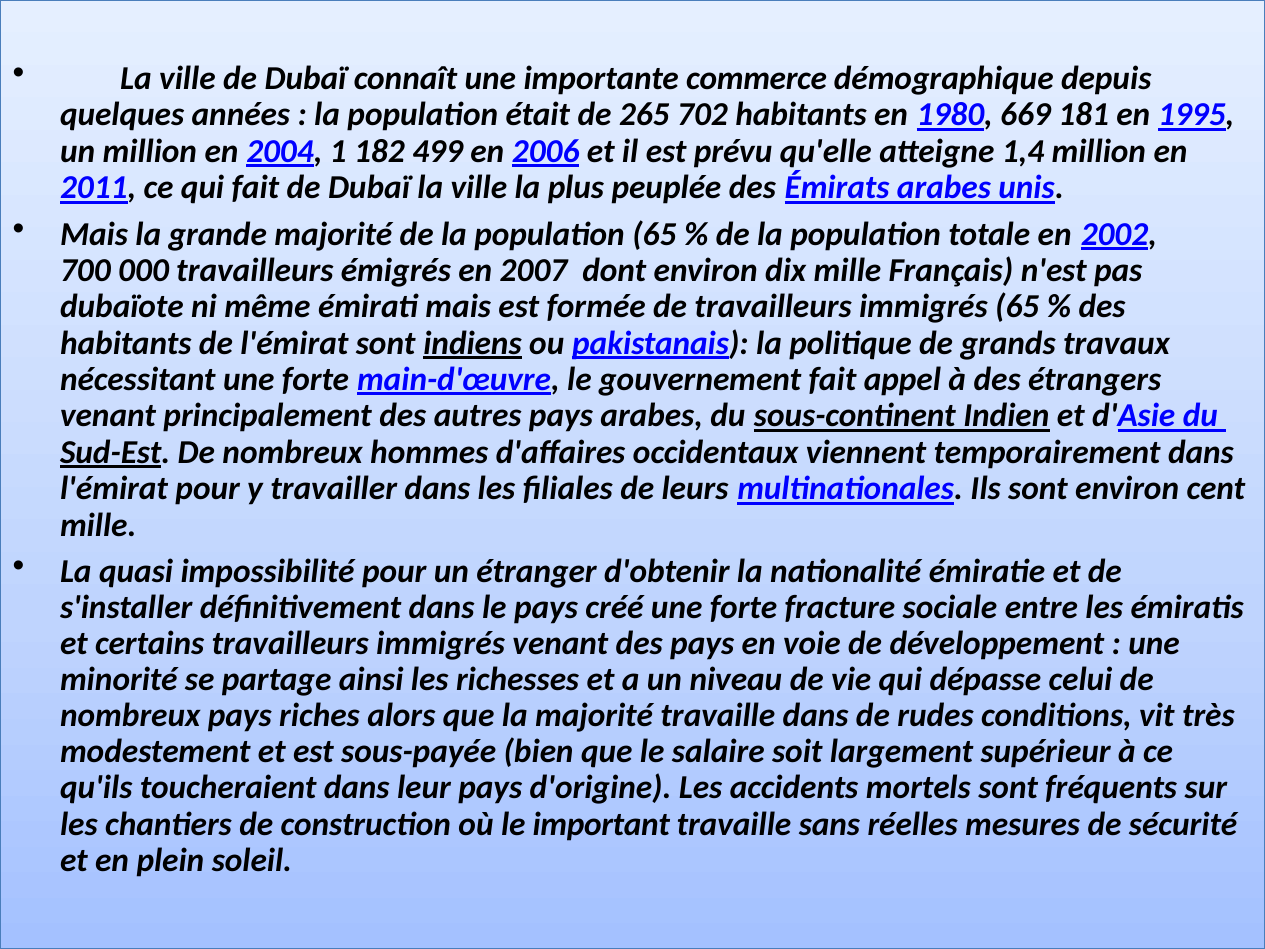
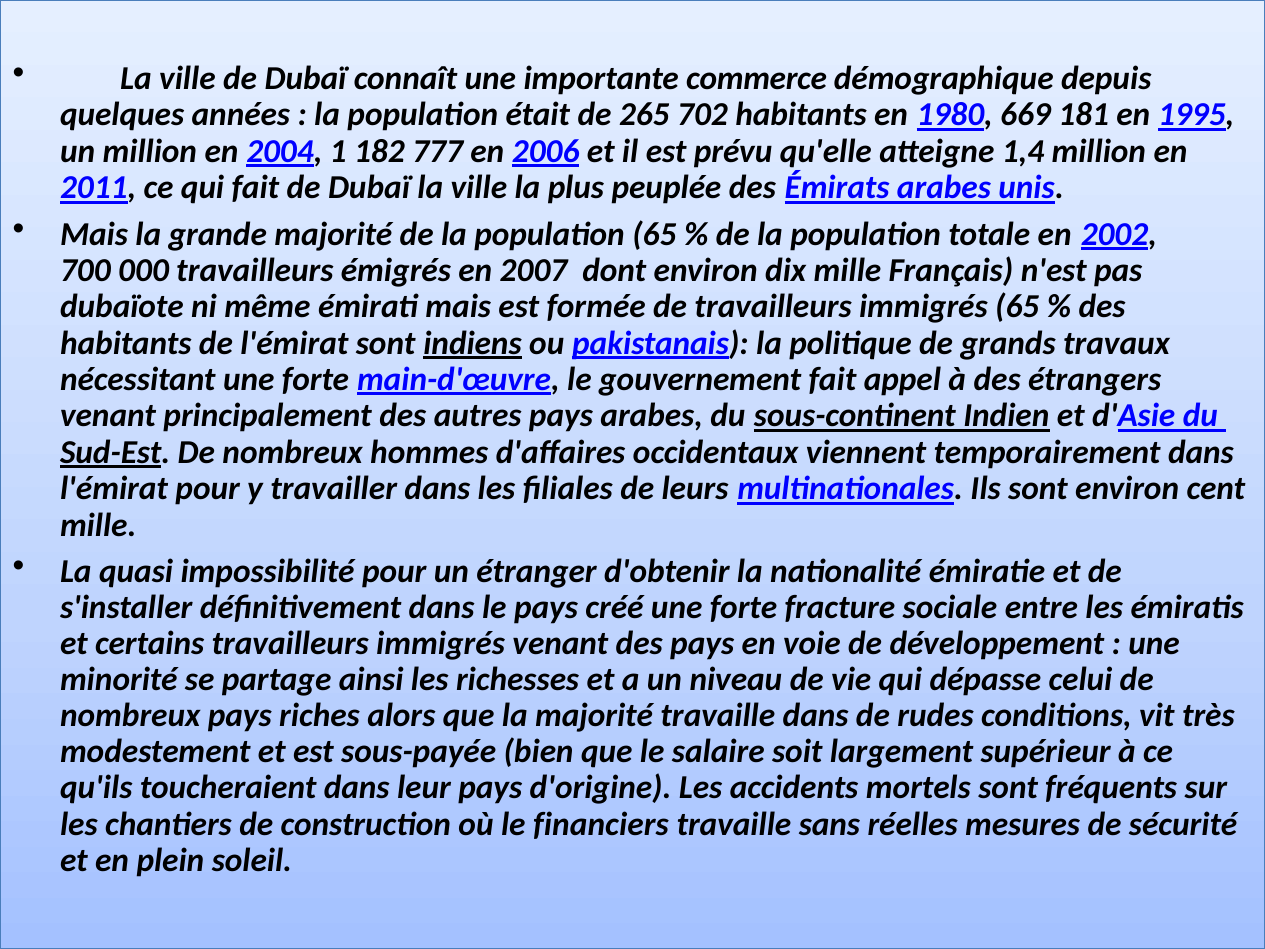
499: 499 -> 777
important: important -> financiers
